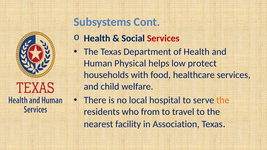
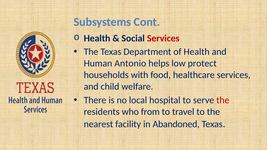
Physical: Physical -> Antonio
the at (223, 100) colour: orange -> red
Association: Association -> Abandoned
